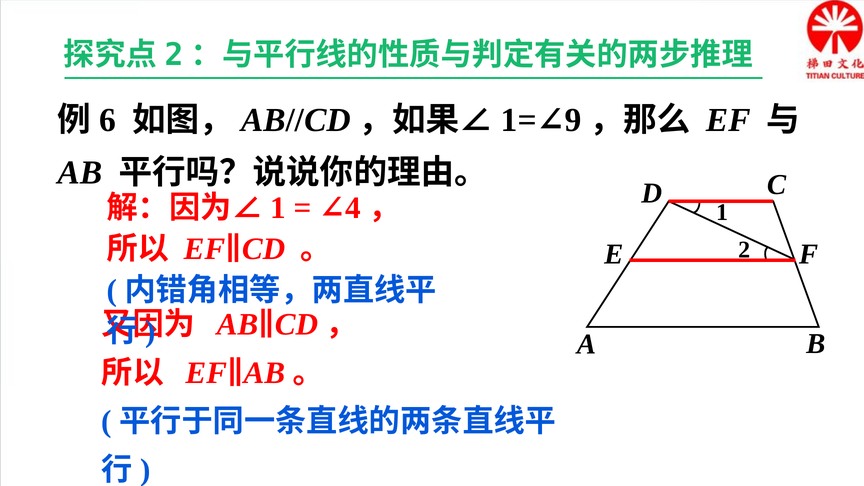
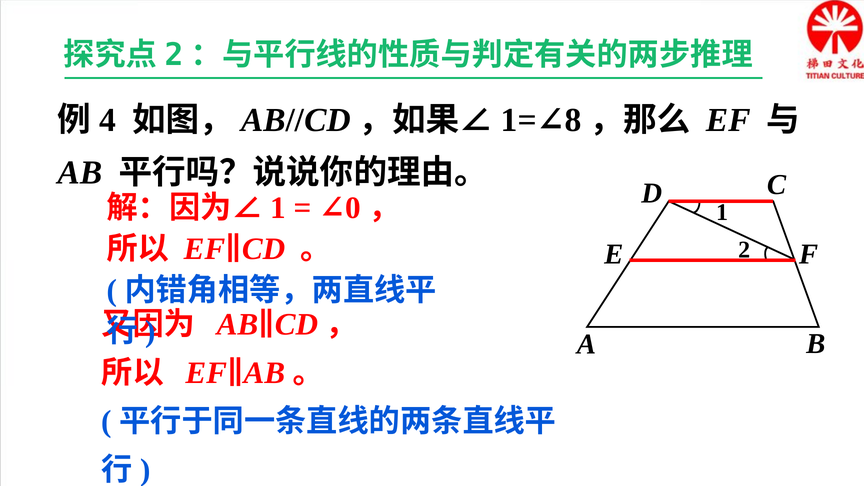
6: 6 -> 4
9: 9 -> 8
4: 4 -> 0
